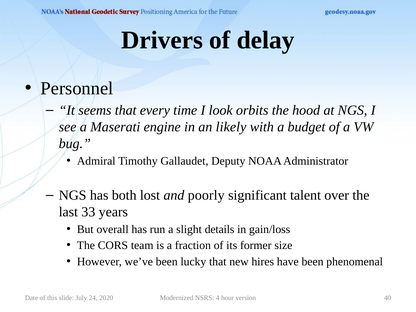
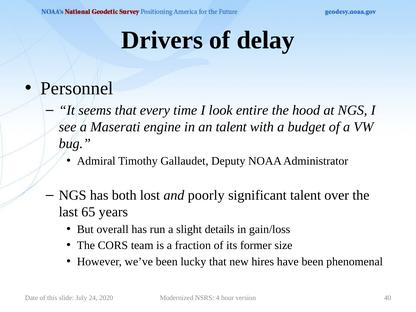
orbits: orbits -> entire
an likely: likely -> talent
33: 33 -> 65
